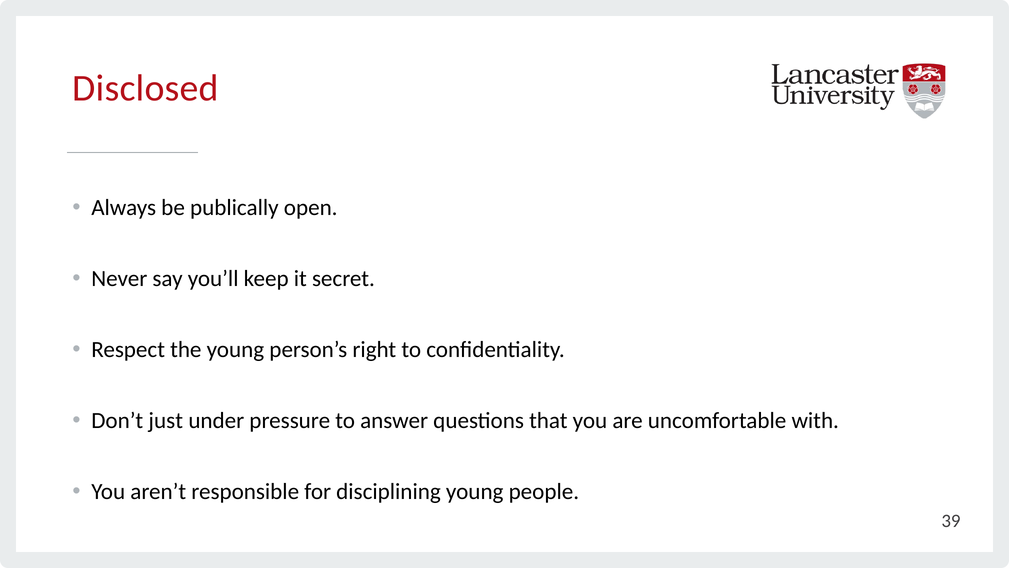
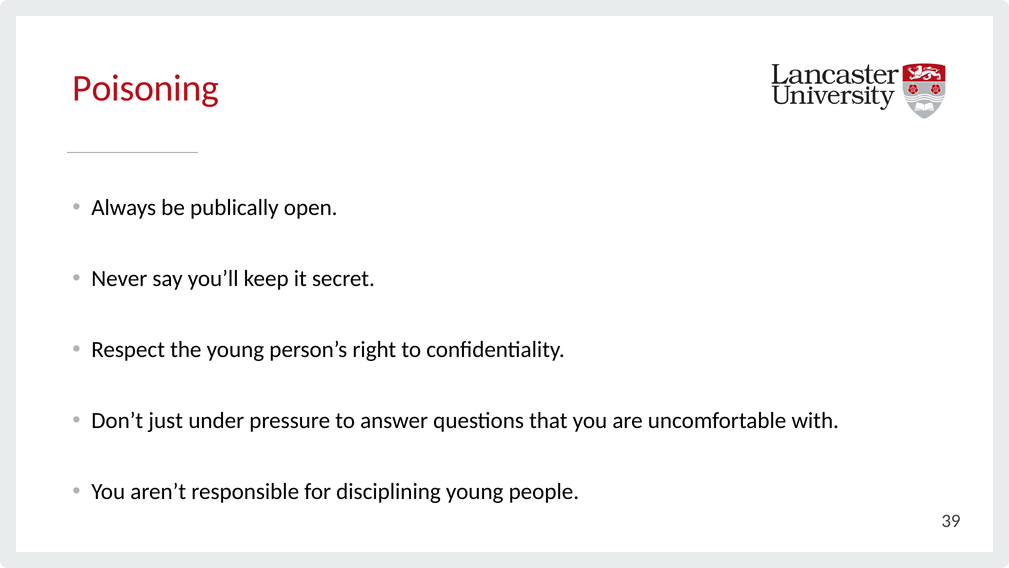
Disclosed: Disclosed -> Poisoning
